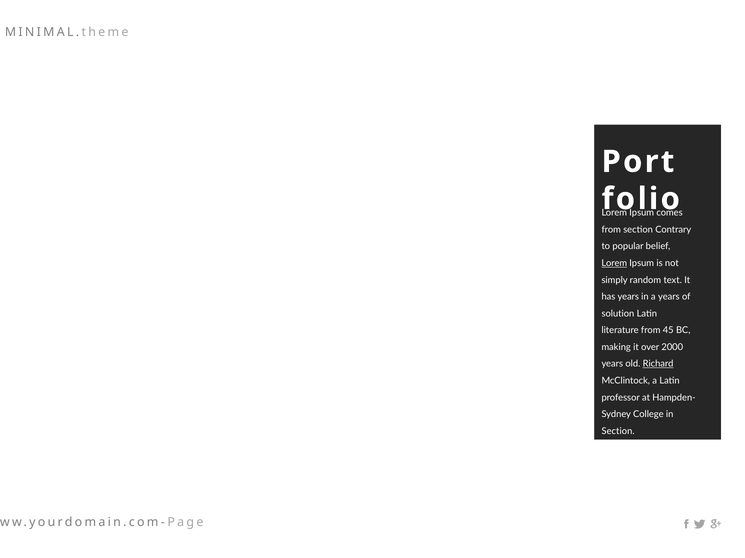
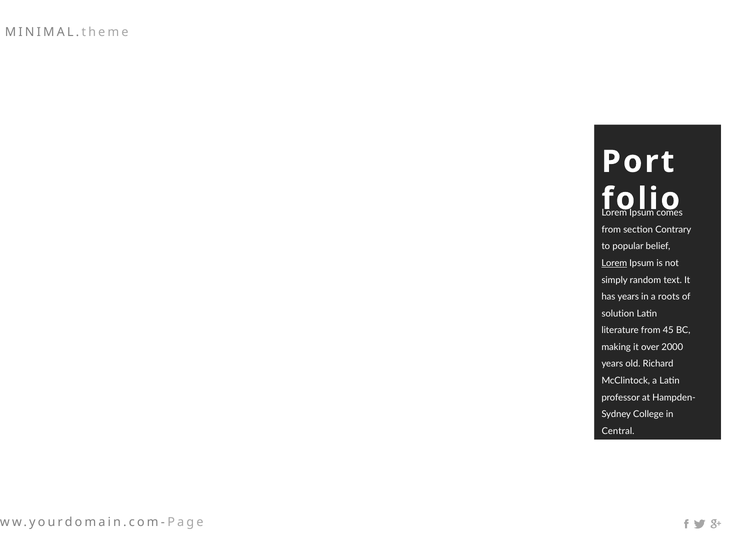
a years: years -> roots
Richard underline: present -> none
Section at (618, 432): Section -> Central
